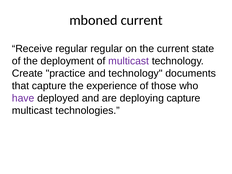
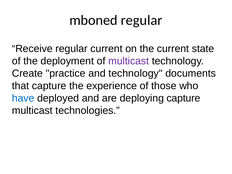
mboned current: current -> regular
regular regular: regular -> current
have colour: purple -> blue
